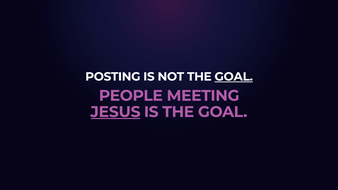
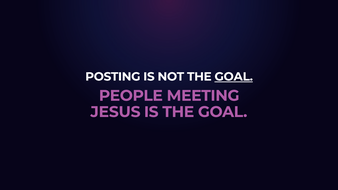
JESUS underline: present -> none
